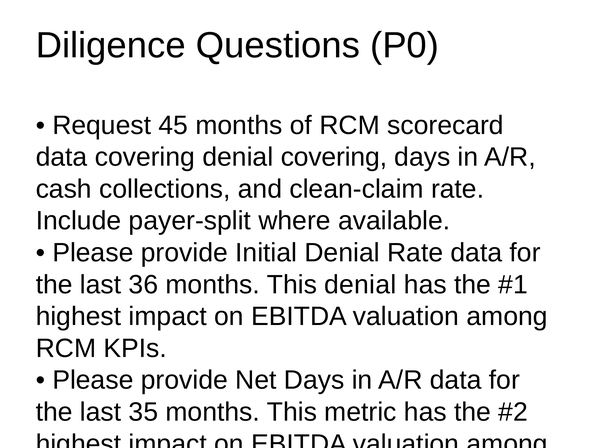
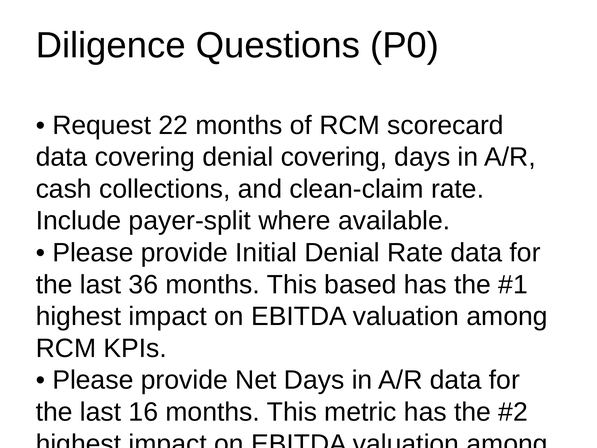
45: 45 -> 22
This denial: denial -> based
35: 35 -> 16
